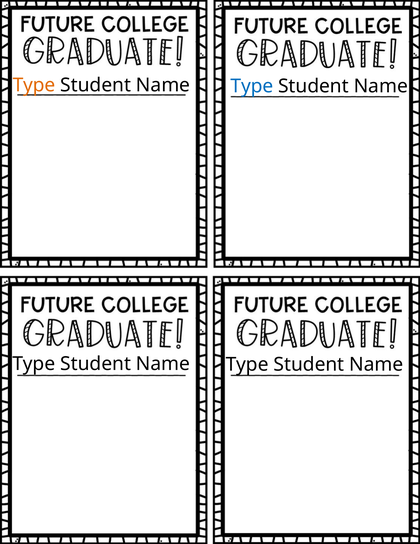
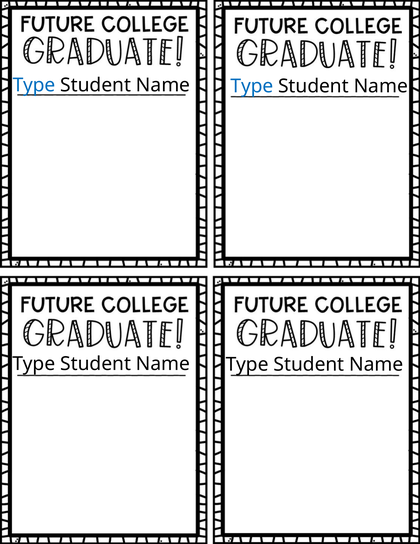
Type at (34, 85) colour: orange -> blue
